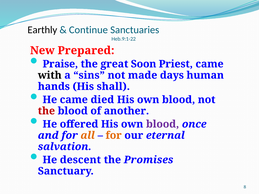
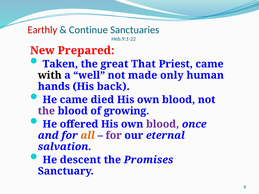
Earthly colour: black -> red
Praise: Praise -> Taken
Soon: Soon -> That
sins: sins -> well
days: days -> only
shall: shall -> back
the at (46, 111) colour: red -> purple
another: another -> growing
for at (114, 136) colour: orange -> purple
